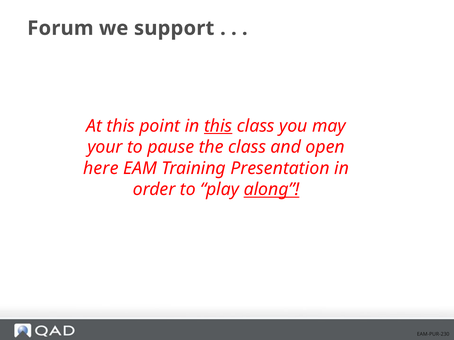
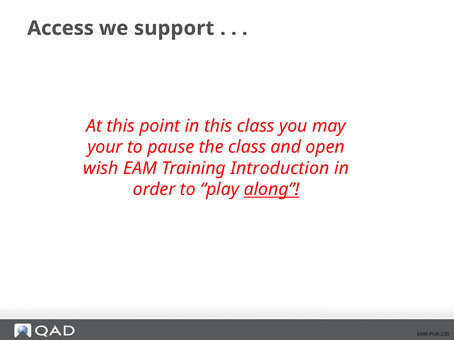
Forum: Forum -> Access
this at (218, 126) underline: present -> none
here: here -> wish
Presentation: Presentation -> Introduction
